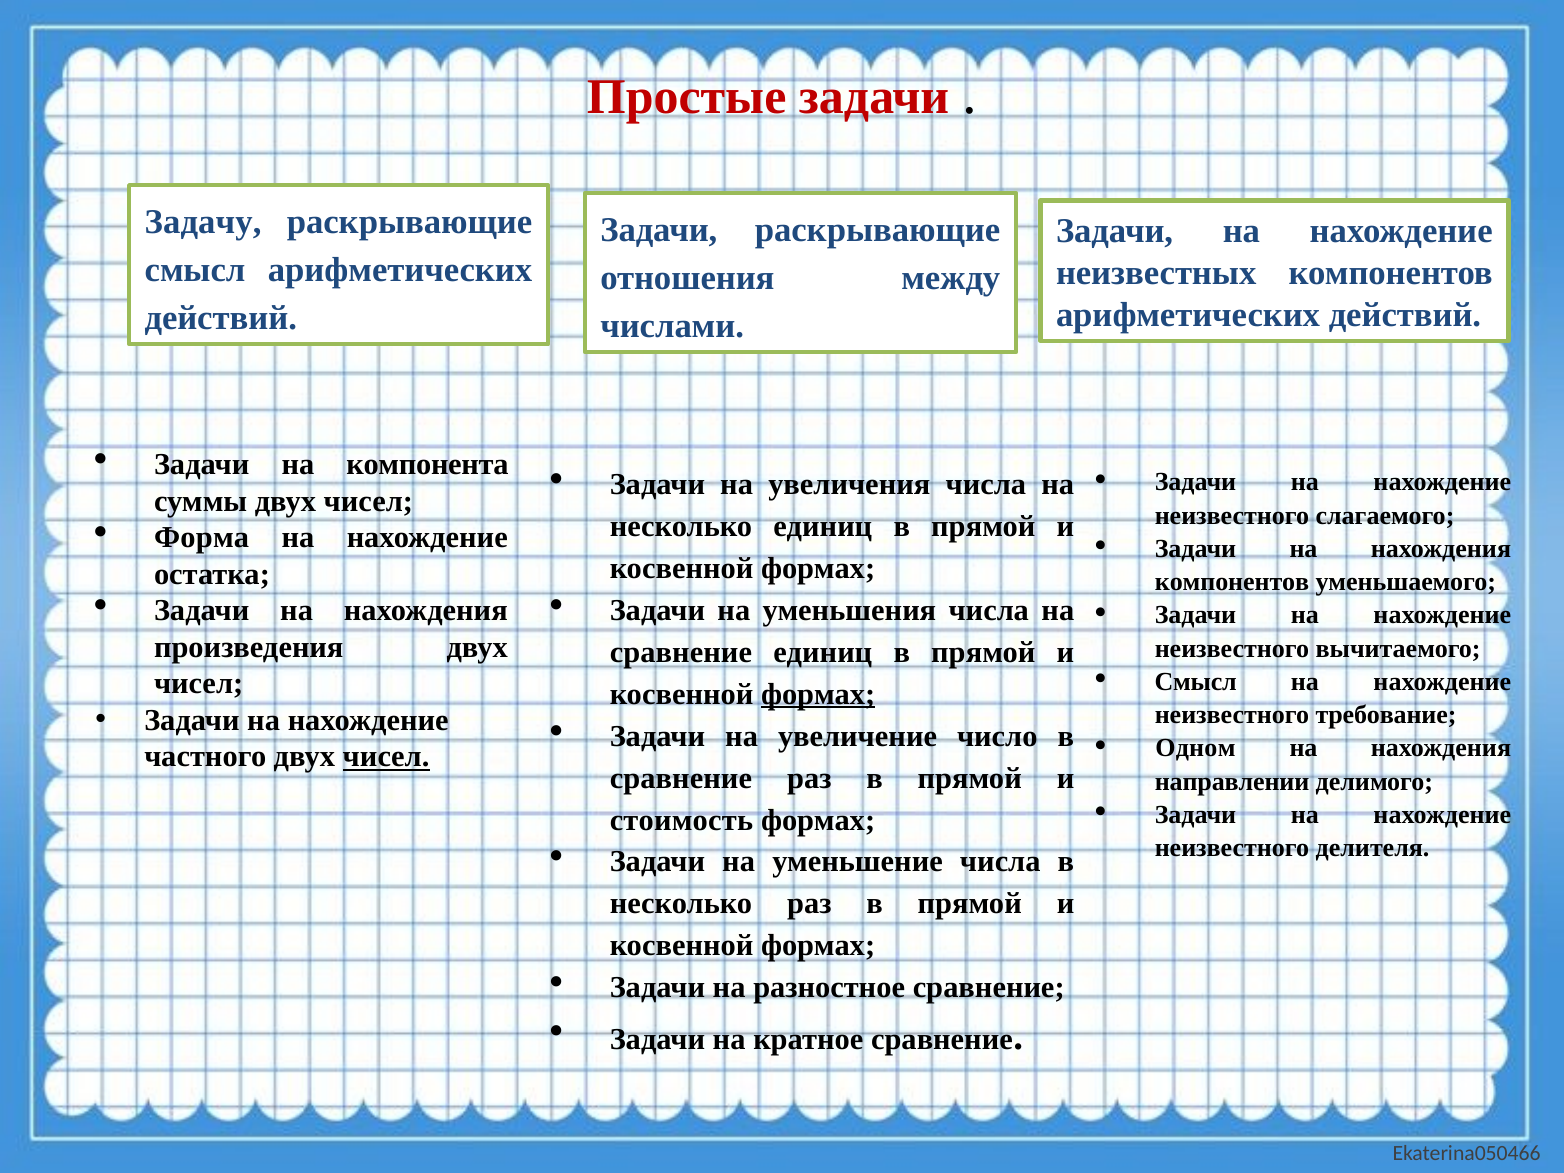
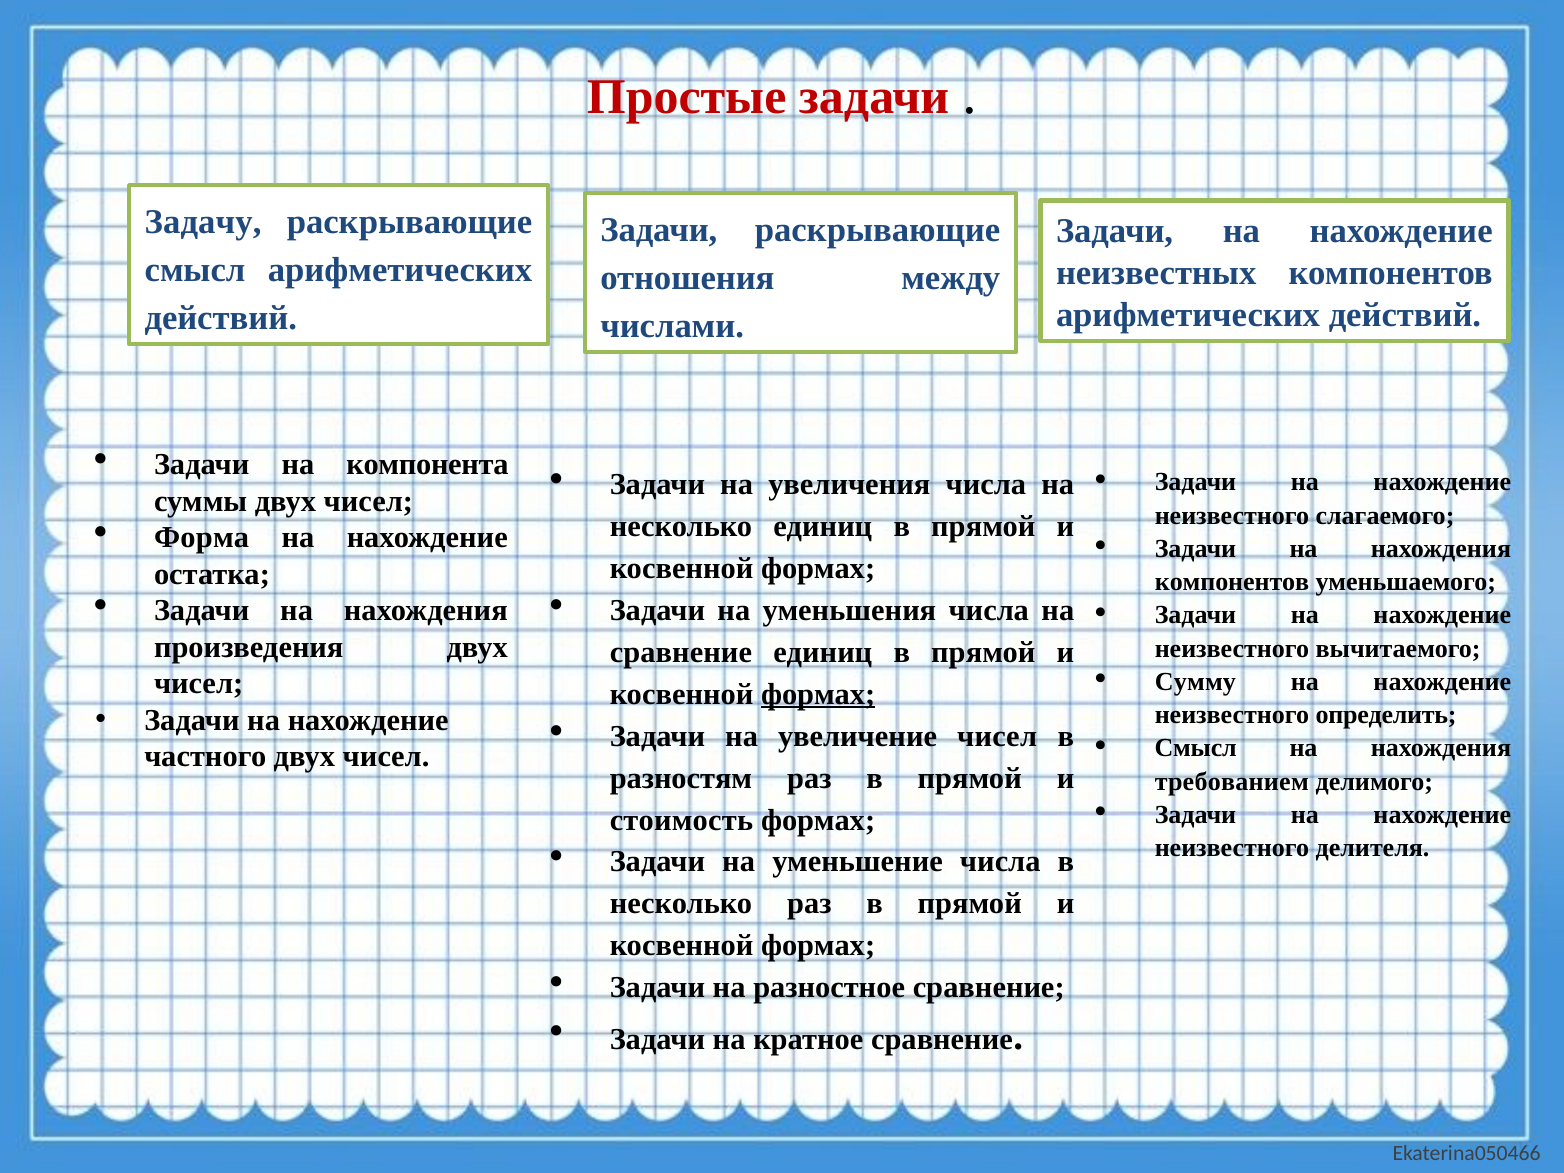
Смысл at (1196, 682): Смысл -> Сумму
требование: требование -> определить
увеличение число: число -> чисел
Одном at (1195, 748): Одном -> Смысл
чисел at (386, 757) underline: present -> none
сравнение at (681, 778): сравнение -> разностям
направлении: направлении -> требованием
